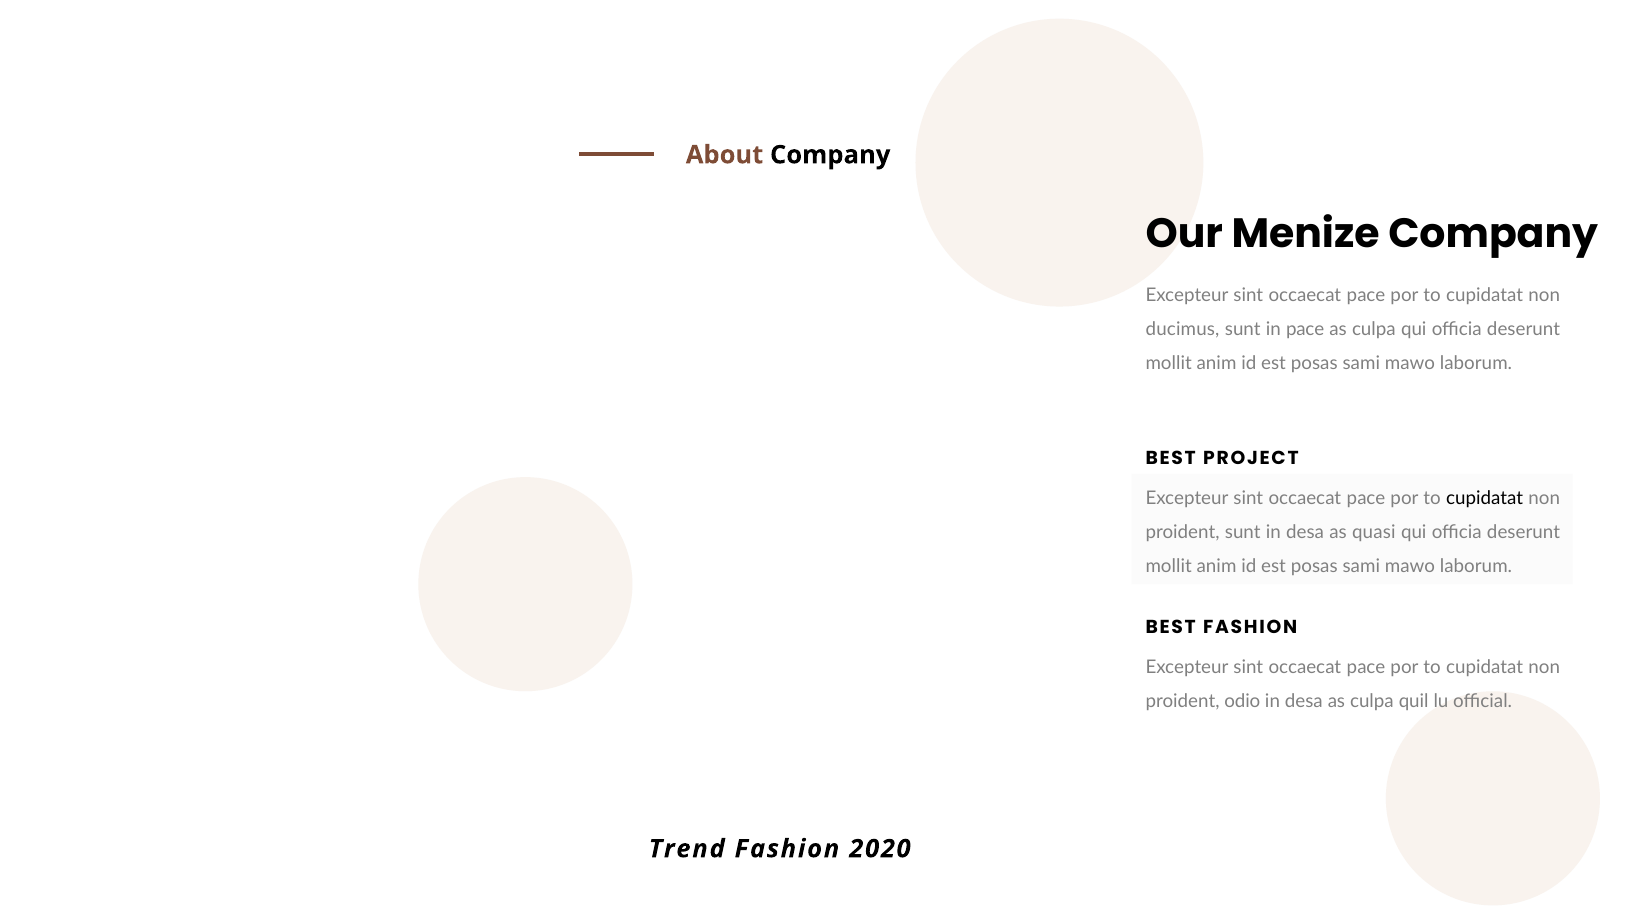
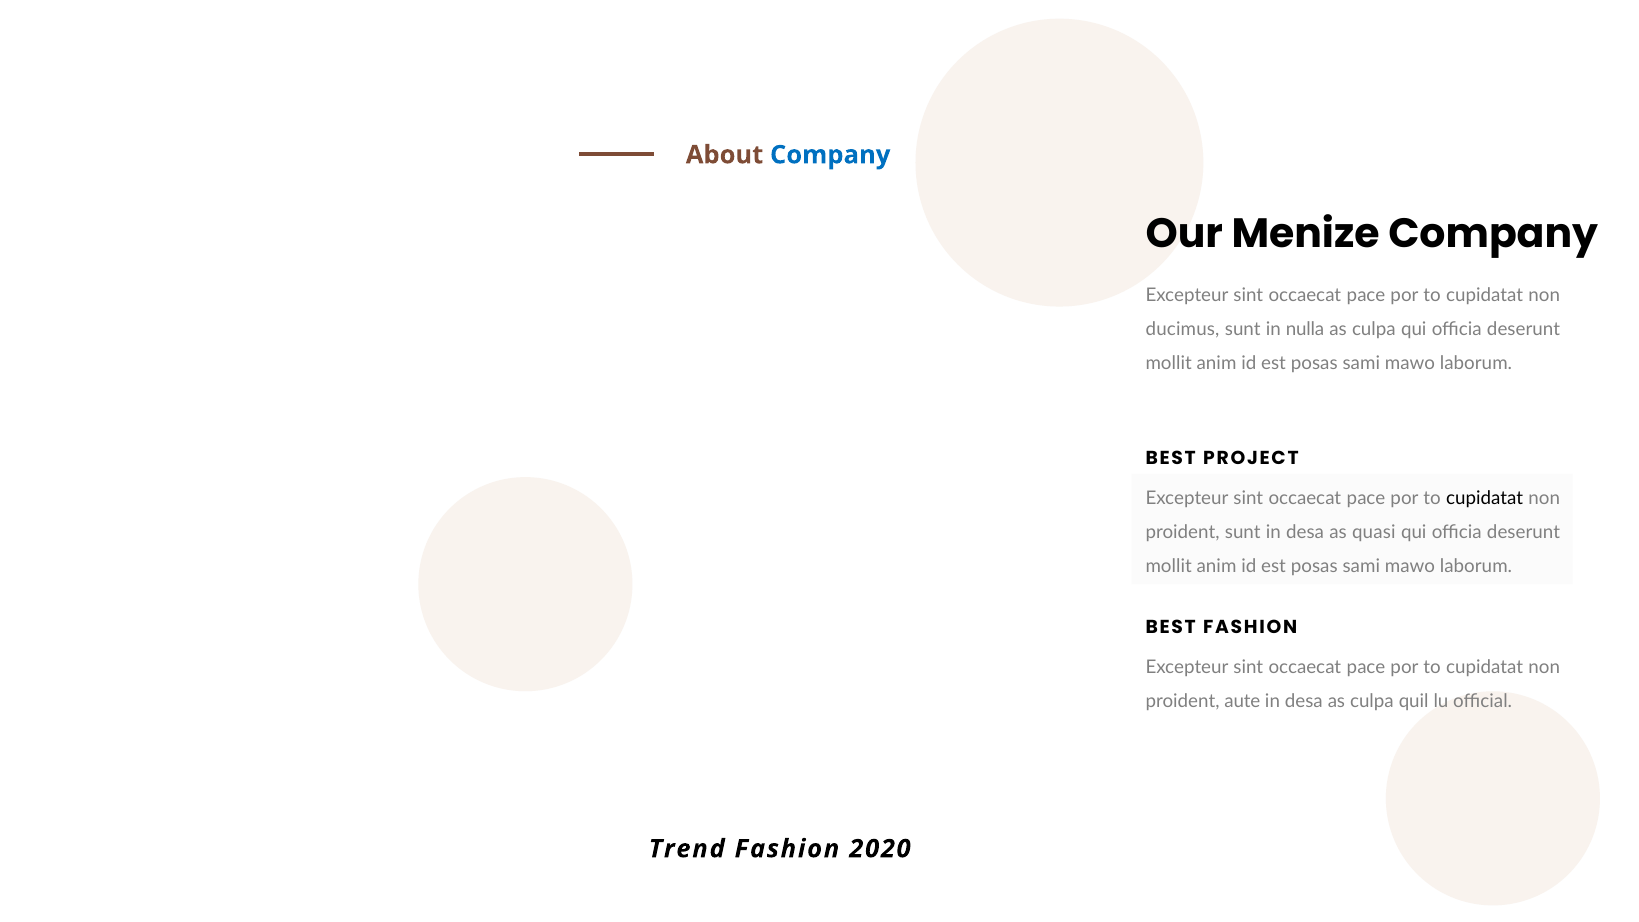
Company at (830, 155) colour: black -> blue
in pace: pace -> nulla
odio: odio -> aute
